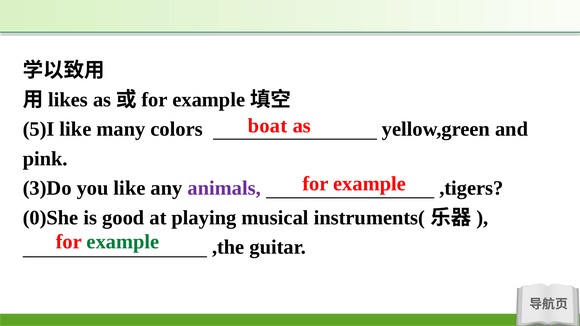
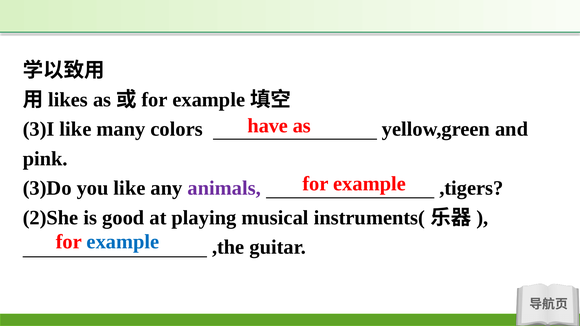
boat: boat -> have
5)I: 5)I -> 3)I
0)She: 0)She -> 2)She
example at (123, 242) colour: green -> blue
